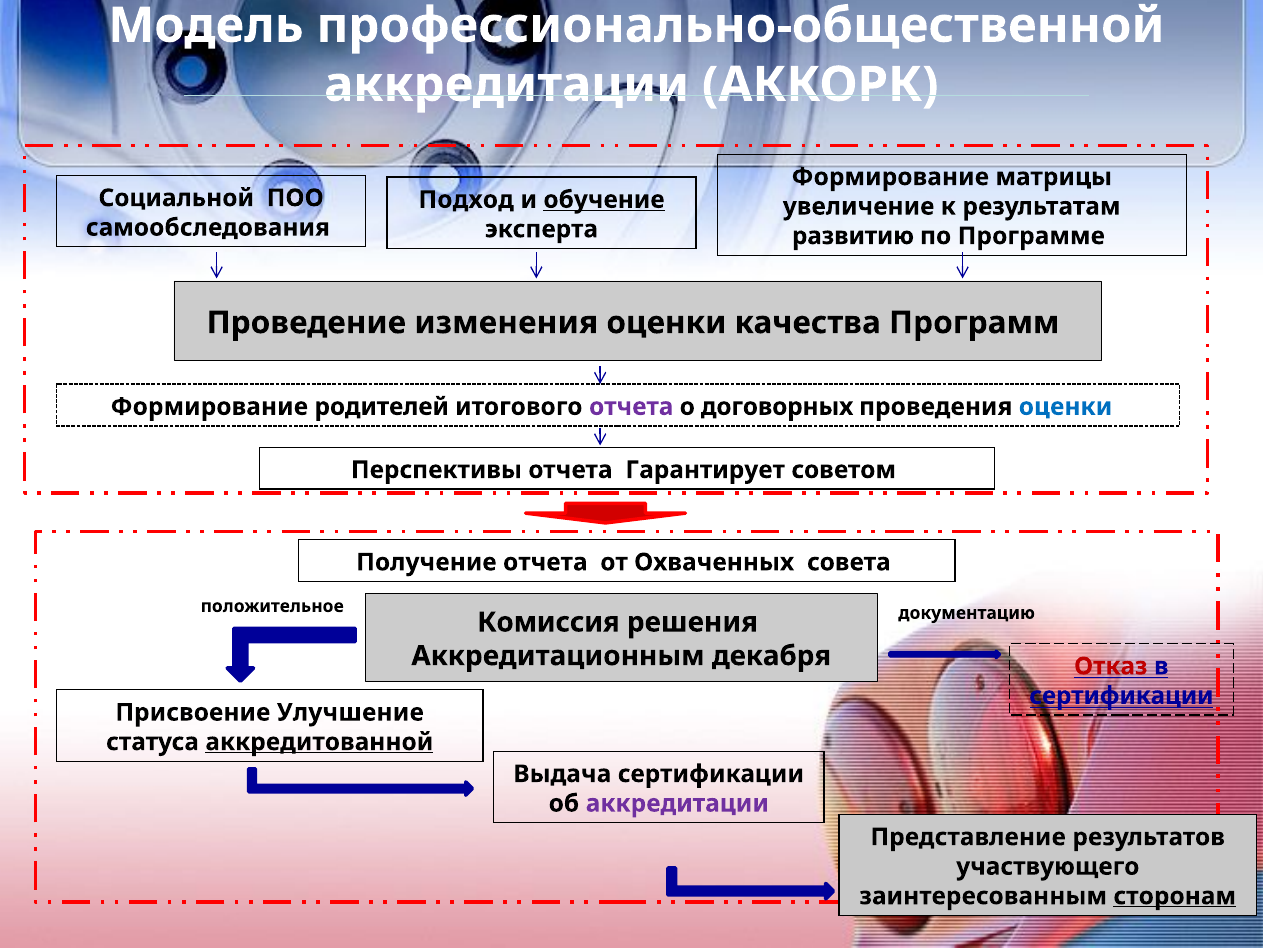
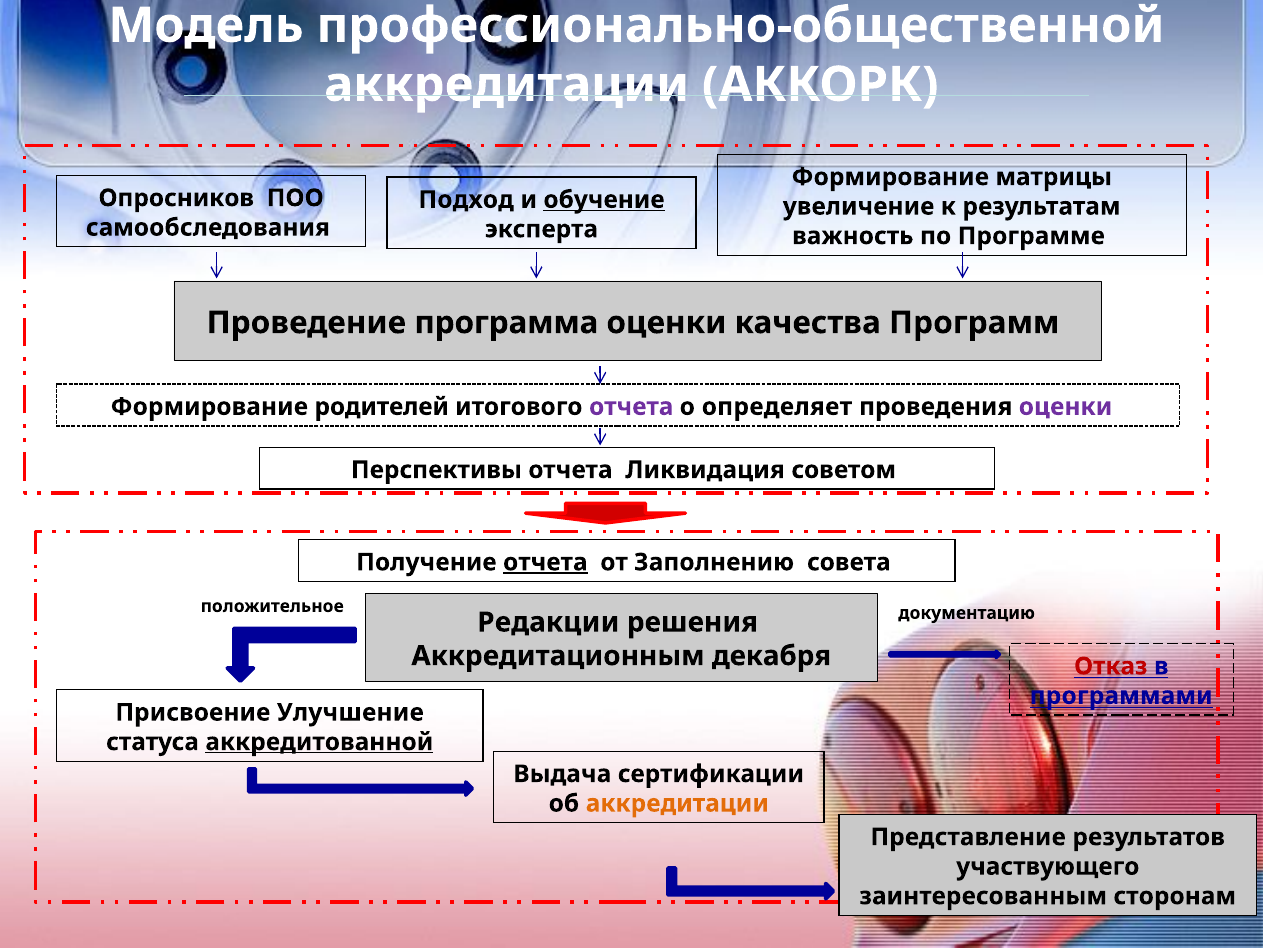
Социальной: Социальной -> Опросников
развитию: развитию -> важность
изменения: изменения -> программа
договорных: договорных -> определяет
оценки at (1065, 406) colour: blue -> purple
Гарантирует: Гарантирует -> Ликвидация
отчета at (545, 562) underline: none -> present
Охваченных: Охваченных -> Заполнению
Комиссия: Комиссия -> Редакции
сертификации at (1121, 695): сертификации -> программами
аккредитации at (677, 803) colour: purple -> orange
сторонам underline: present -> none
